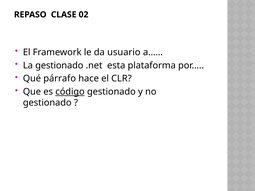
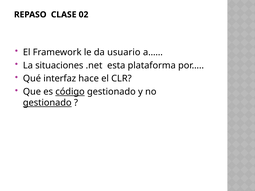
La gestionado: gestionado -> situaciones
párrafo: párrafo -> interfaz
gestionado at (47, 103) underline: none -> present
